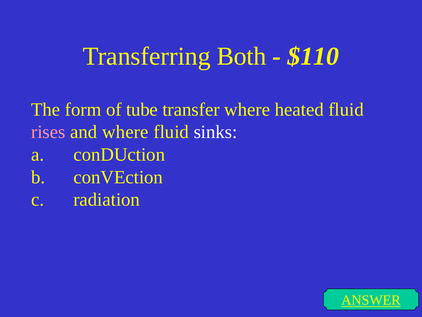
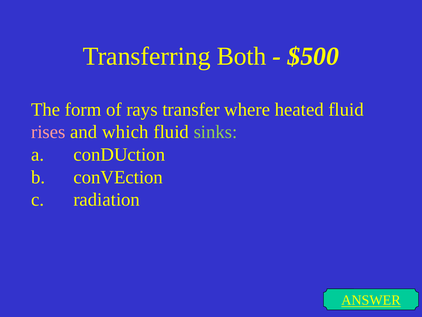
$110: $110 -> $500
tube: tube -> rays
and where: where -> which
sinks colour: white -> light green
